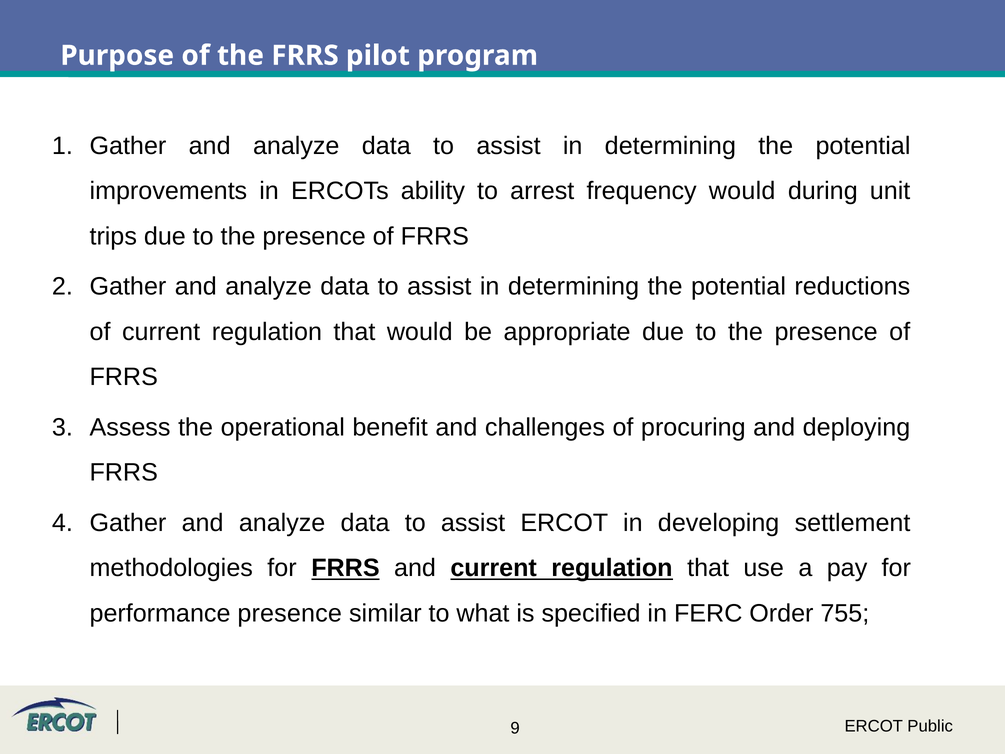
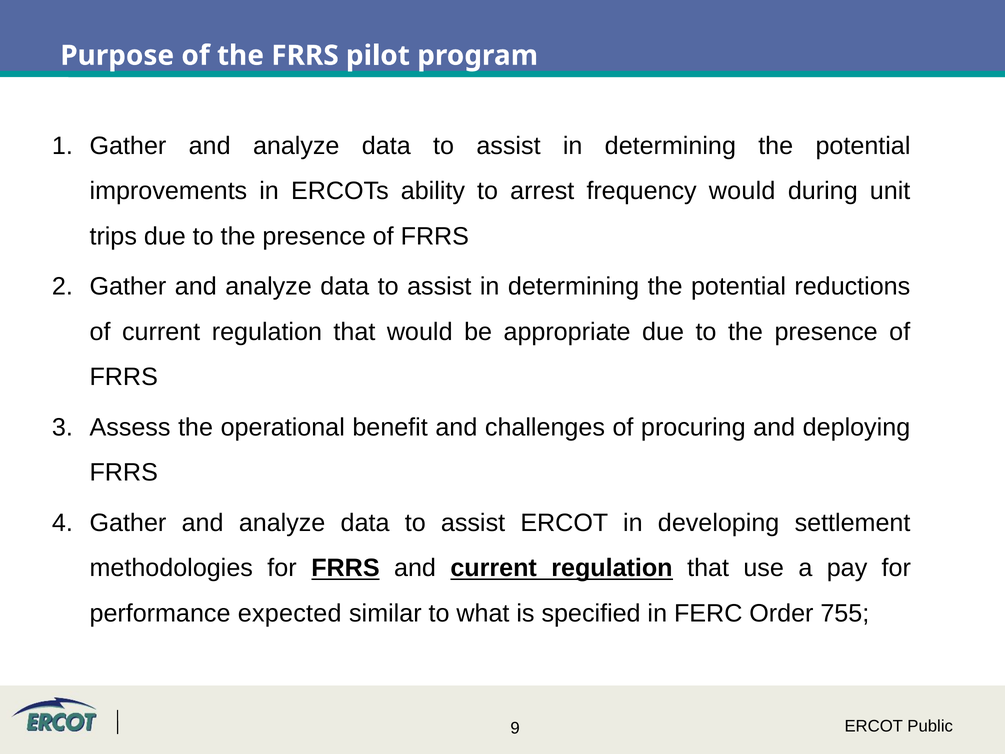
performance presence: presence -> expected
